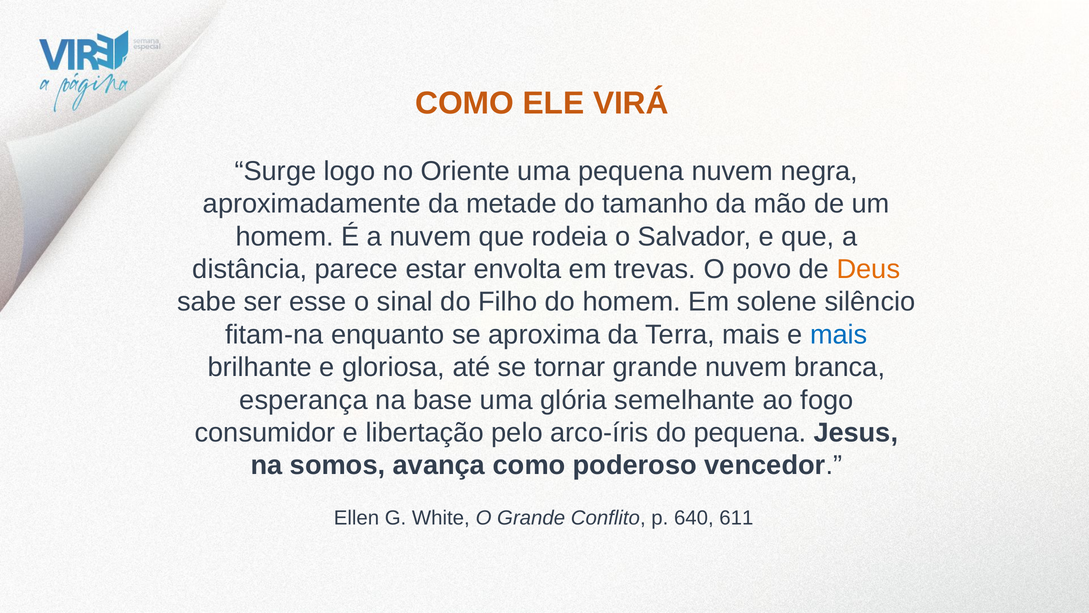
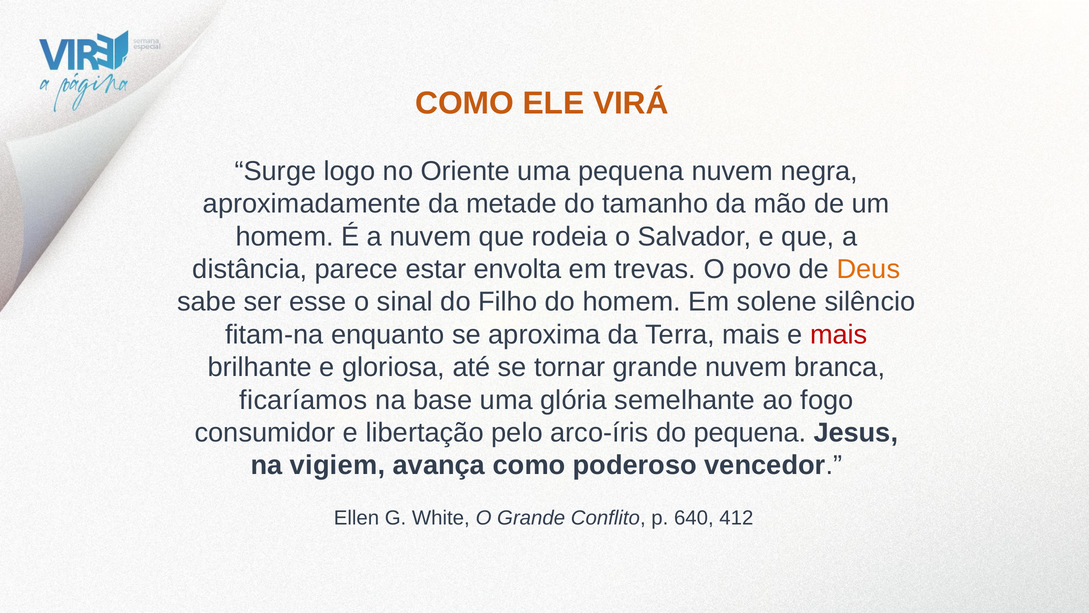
mais at (839, 334) colour: blue -> red
esperança: esperança -> ficaríamos
somos: somos -> vigiem
611: 611 -> 412
